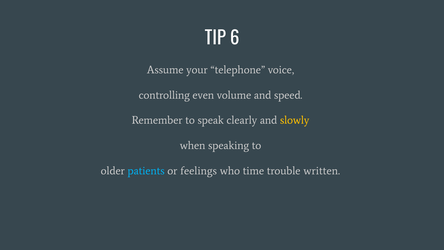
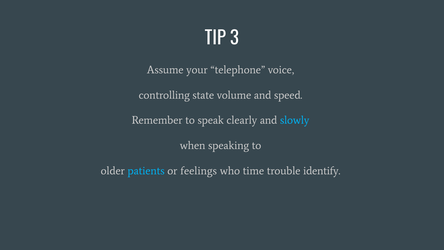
6: 6 -> 3
even: even -> state
slowly colour: yellow -> light blue
written: written -> identify
